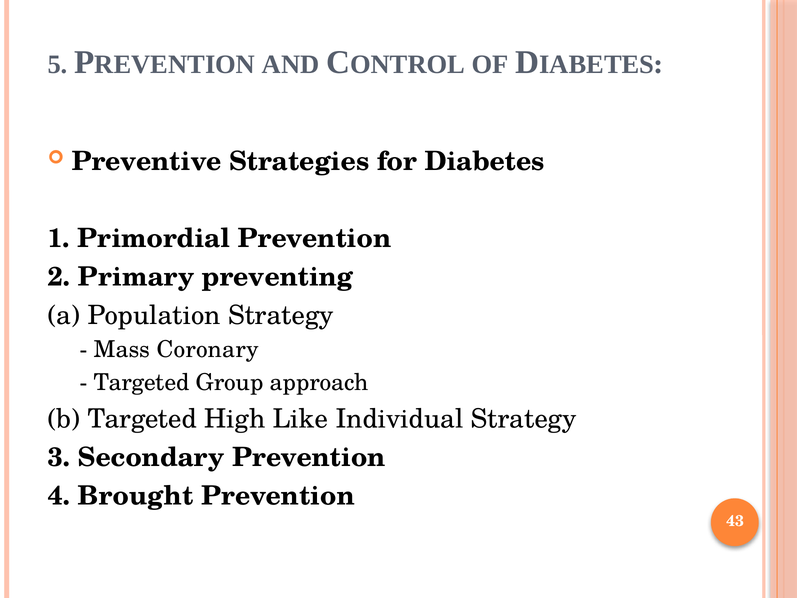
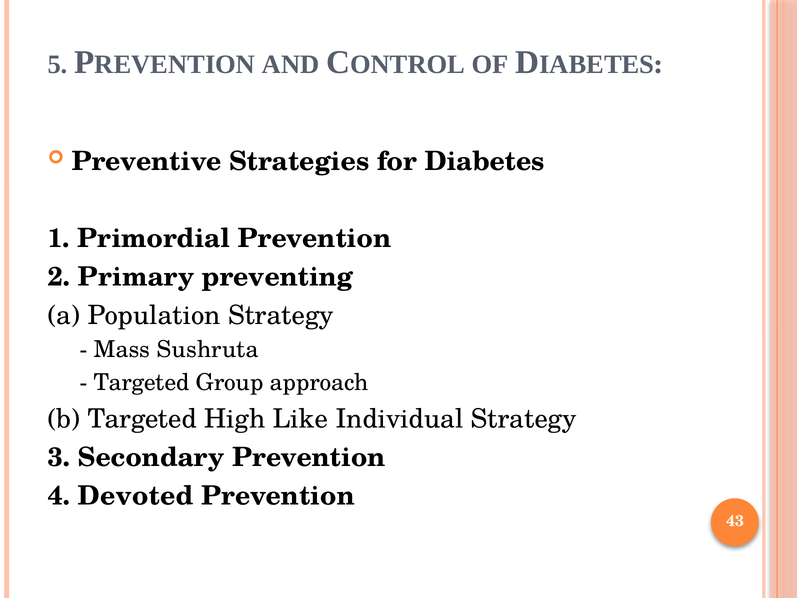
Coronary: Coronary -> Sushruta
Brought: Brought -> Devoted
